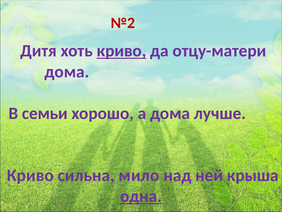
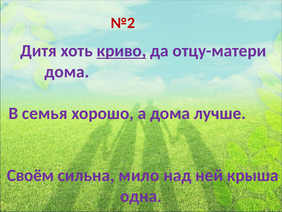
семьи: семьи -> семья
Криво at (30, 175): Криво -> Своём
одна underline: present -> none
